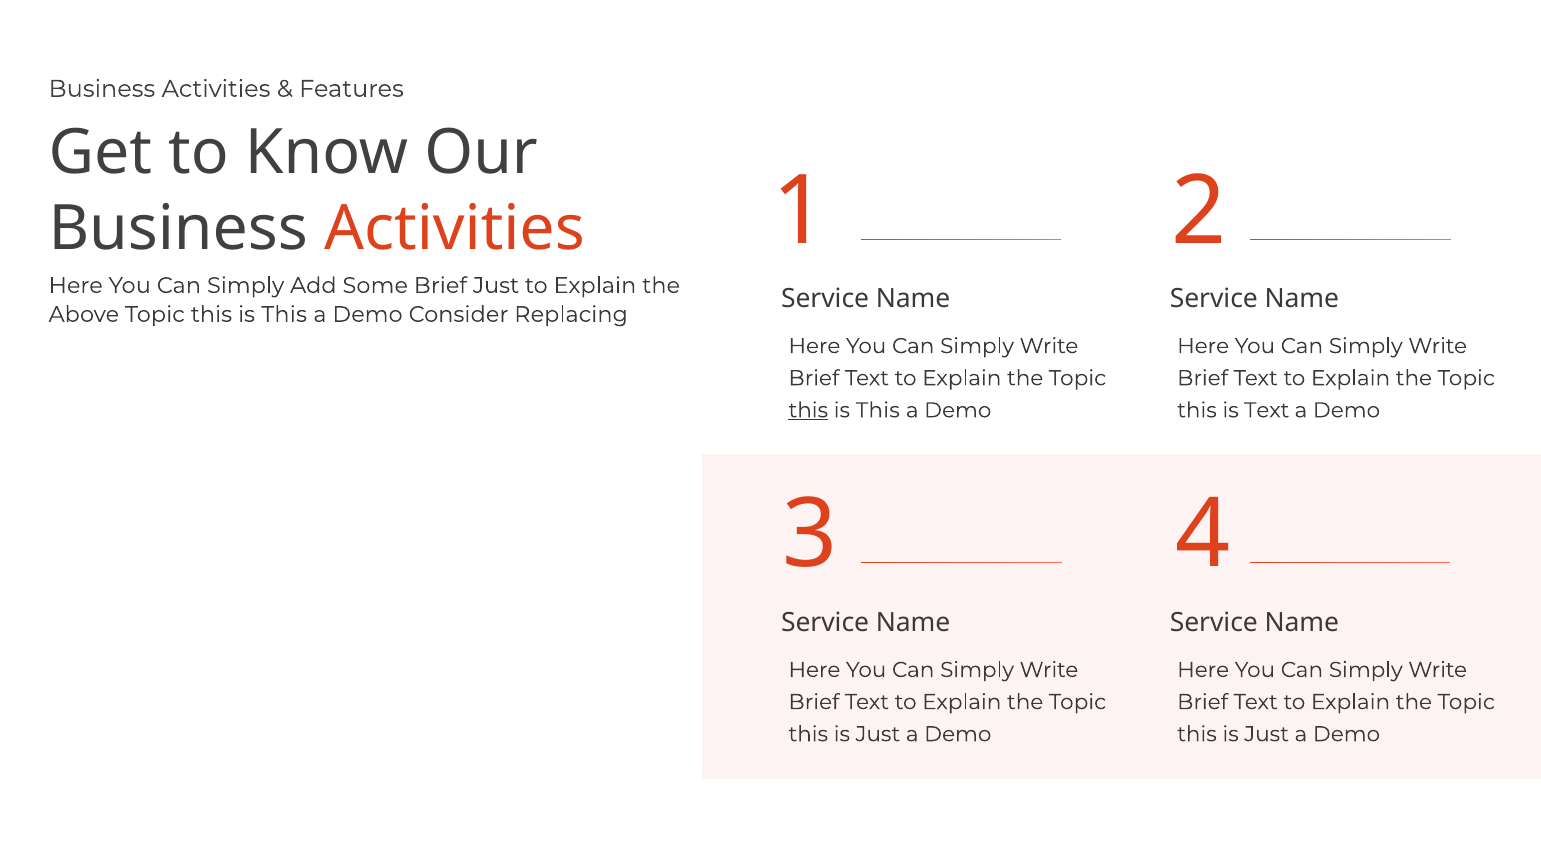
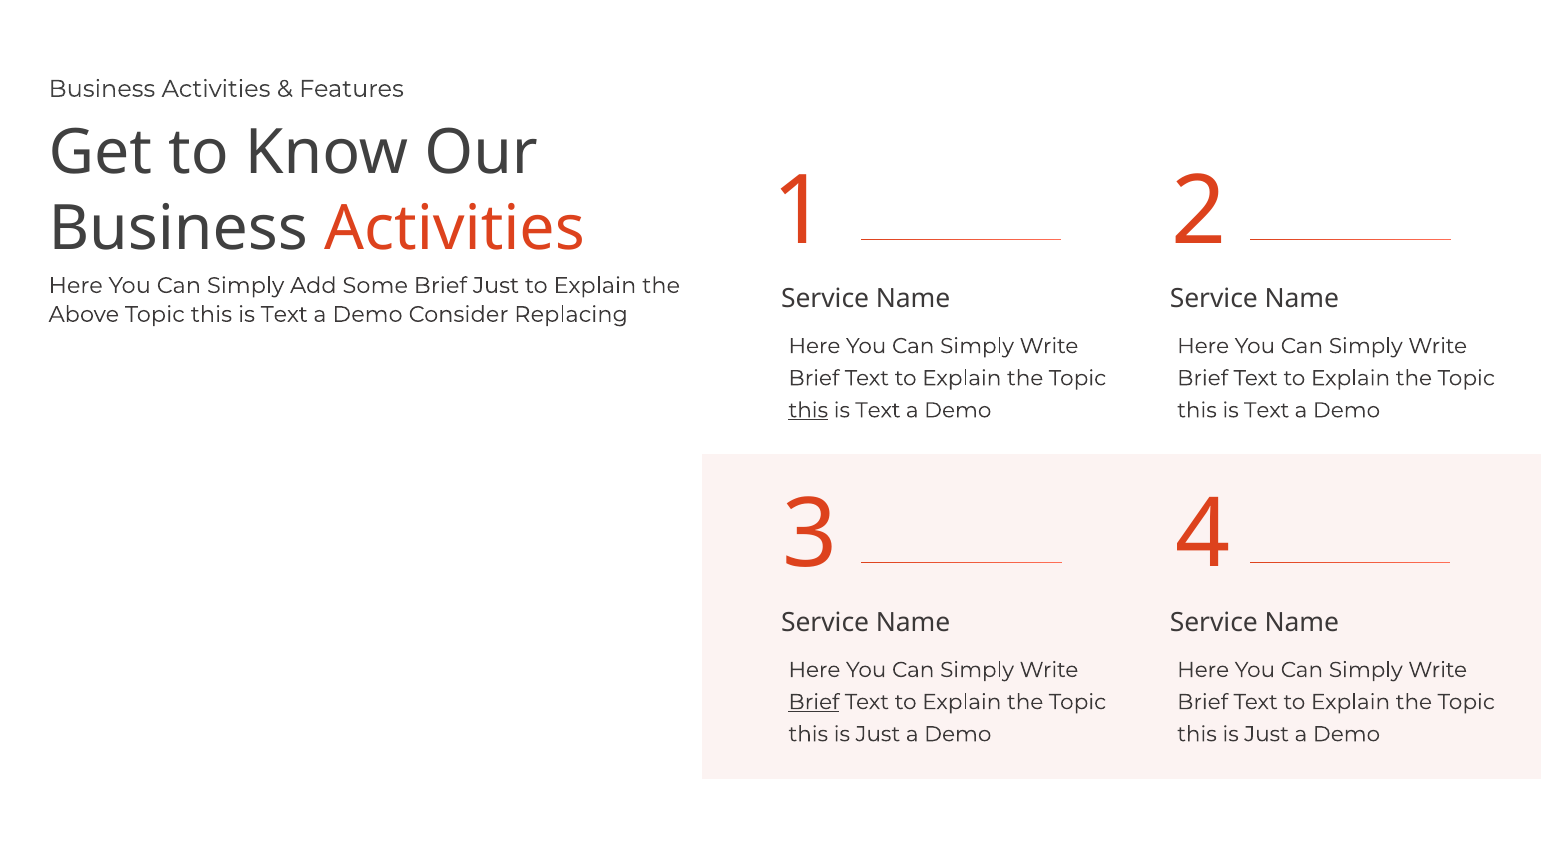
This at (284, 314): This -> Text
This at (878, 410): This -> Text
Brief at (814, 702) underline: none -> present
